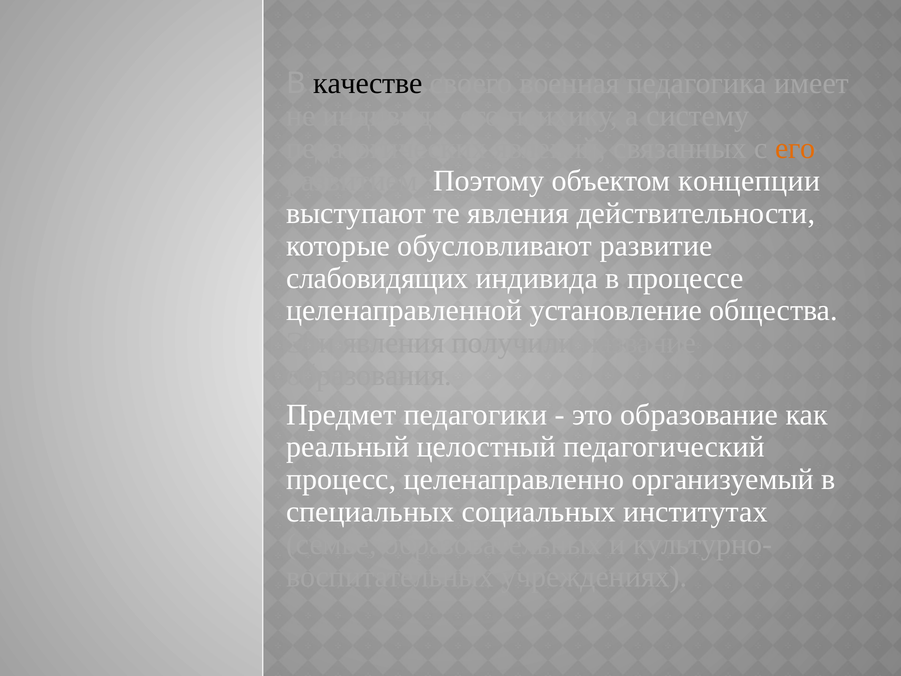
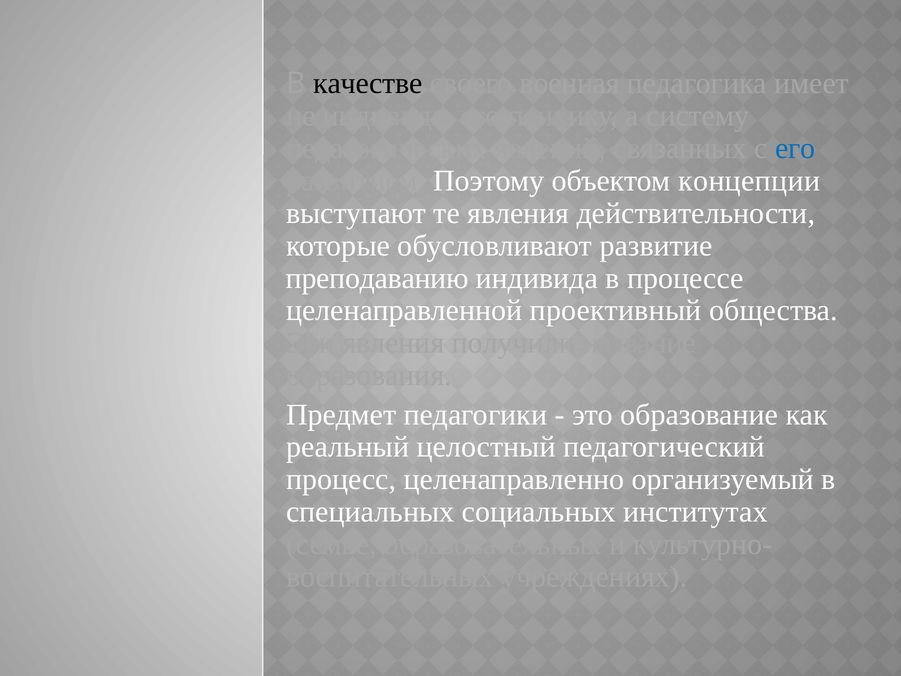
его at (795, 148) colour: orange -> blue
слабовидящих: слабовидящих -> преподаванию
установление: установление -> проективный
